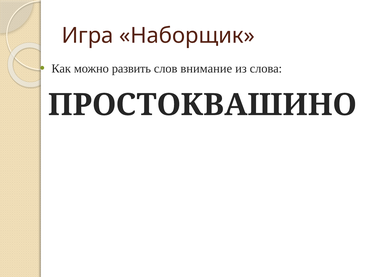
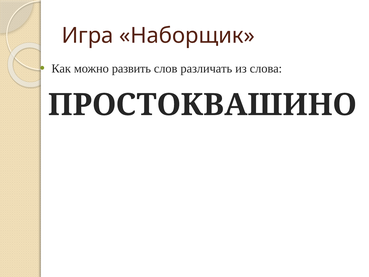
внимание: внимание -> различать
